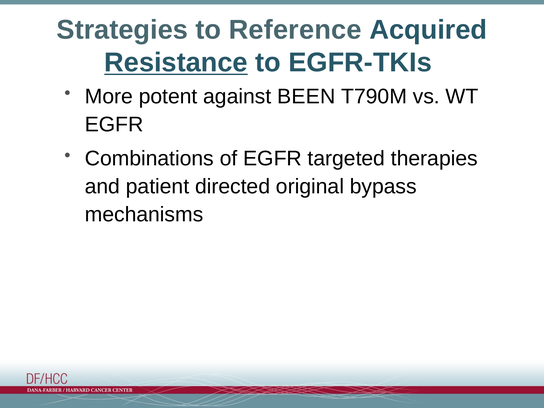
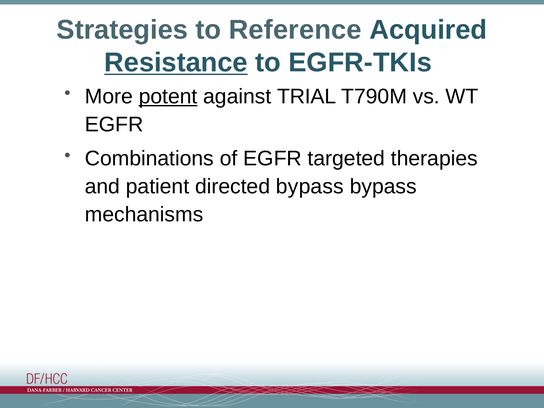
potent underline: none -> present
BEEN: BEEN -> TRIAL
directed original: original -> bypass
